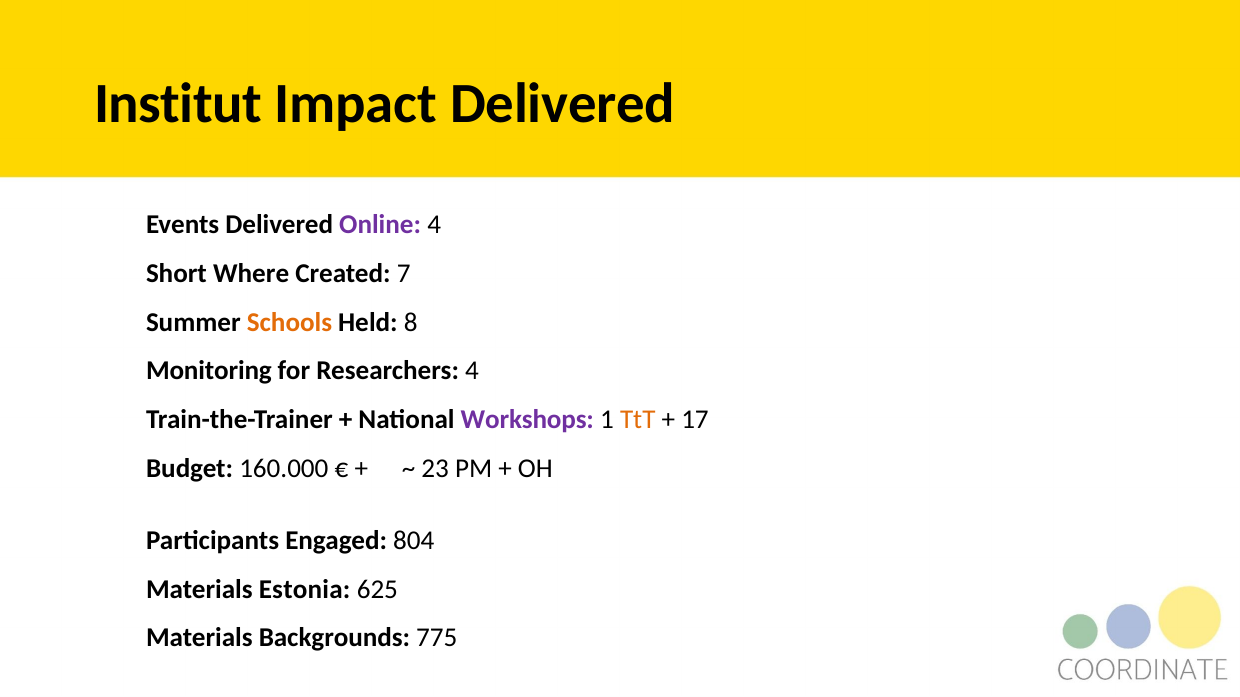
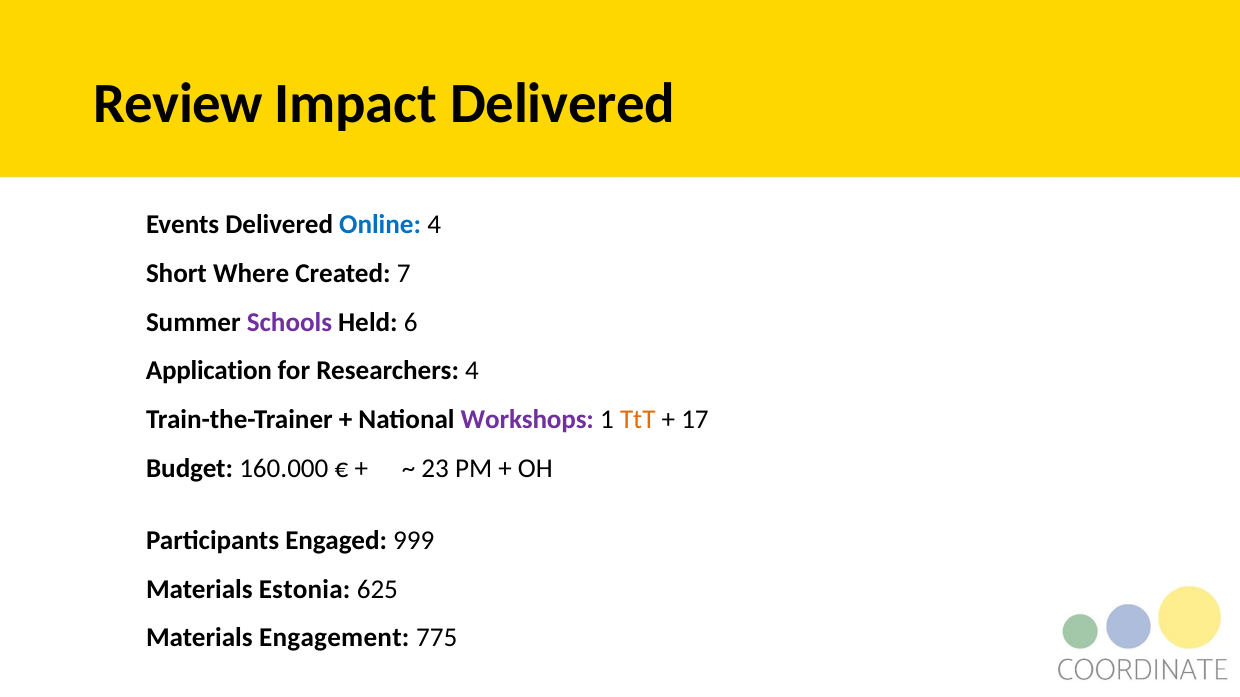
Institut: Institut -> Review
Online colour: purple -> blue
Schools colour: orange -> purple
8: 8 -> 6
Monitoring: Monitoring -> Application
804: 804 -> 999
Backgrounds: Backgrounds -> Engagement
